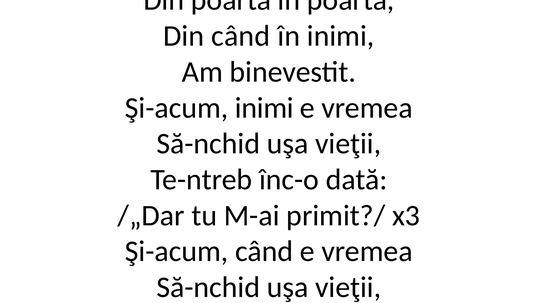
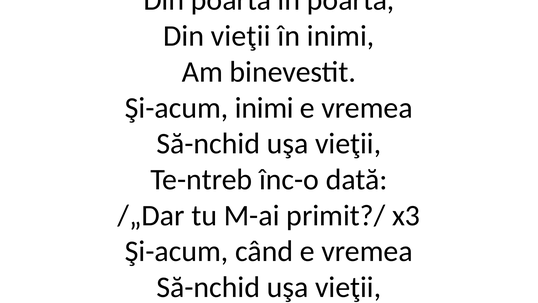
Din când: când -> vieţii
